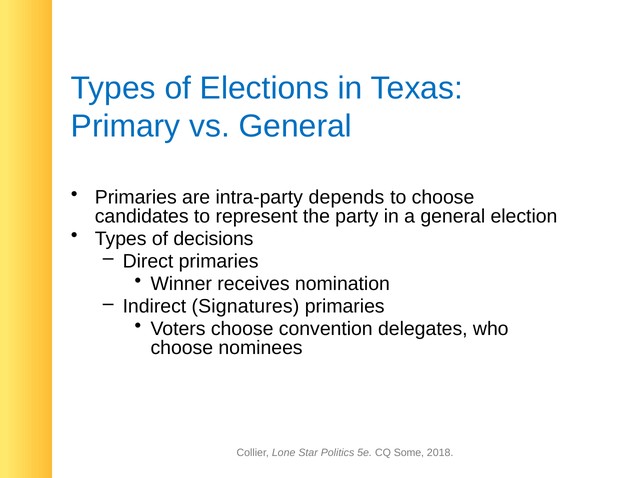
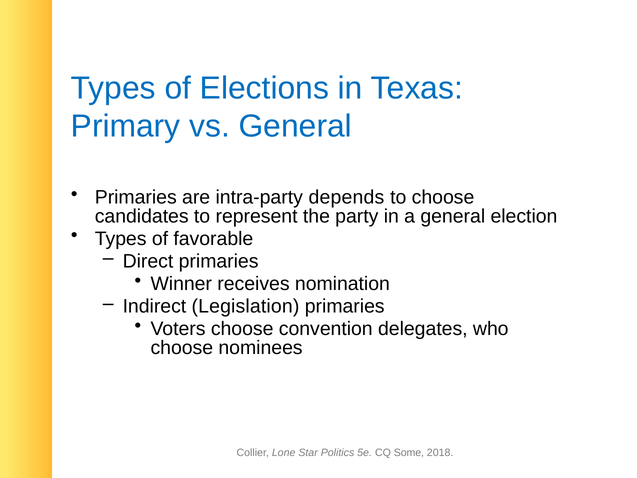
decisions: decisions -> favorable
Signatures: Signatures -> Legislation
